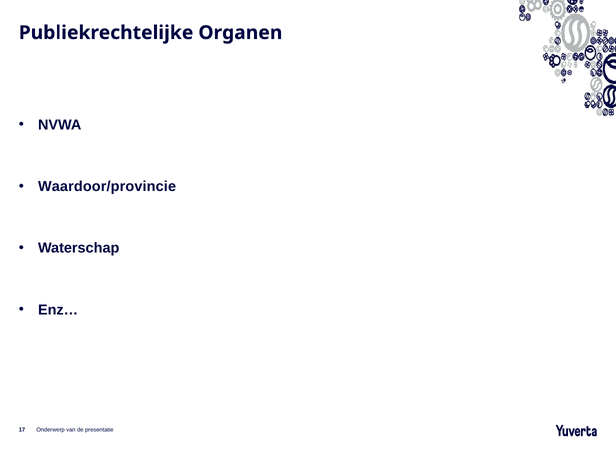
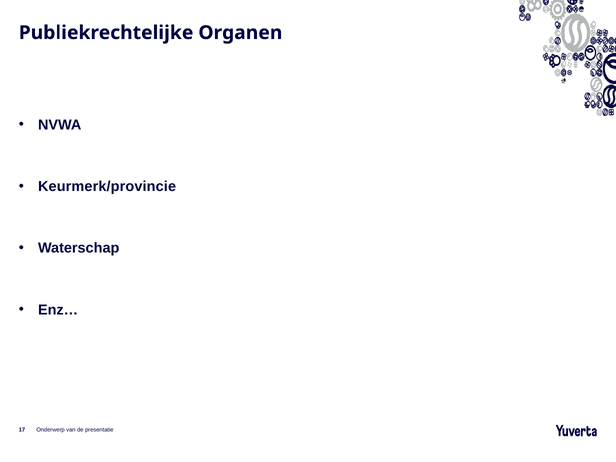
Waardoor/provincie: Waardoor/provincie -> Keurmerk/provincie
